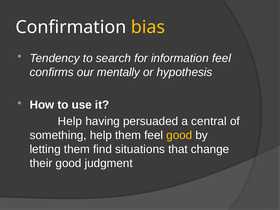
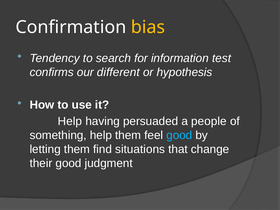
information feel: feel -> test
mentally: mentally -> different
central: central -> people
good at (179, 135) colour: yellow -> light blue
